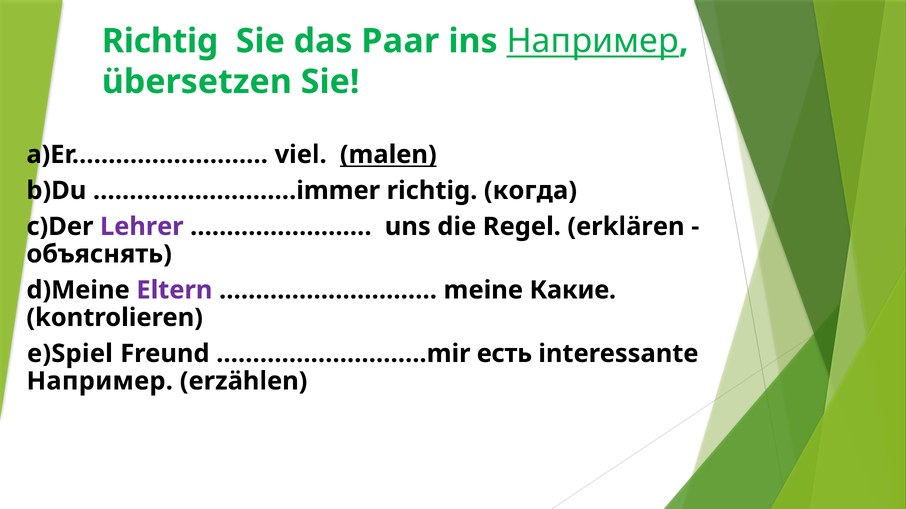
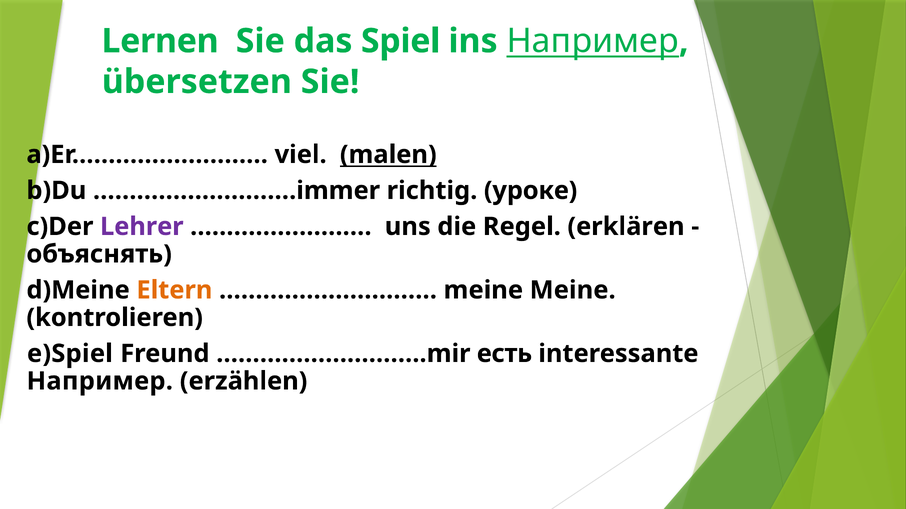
Richtig at (160, 41): Richtig -> Lernen
Paar: Paar -> Spiel
когда: когда -> уроке
Eltern colour: purple -> orange
meine Какие: Какие -> Meine
